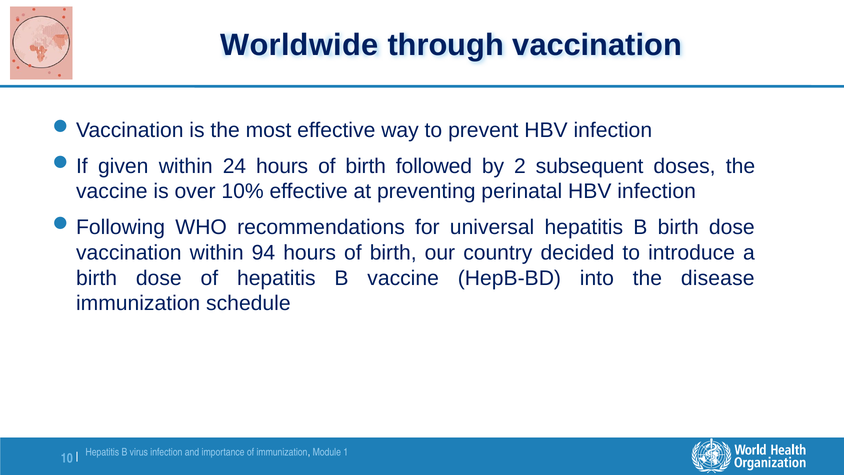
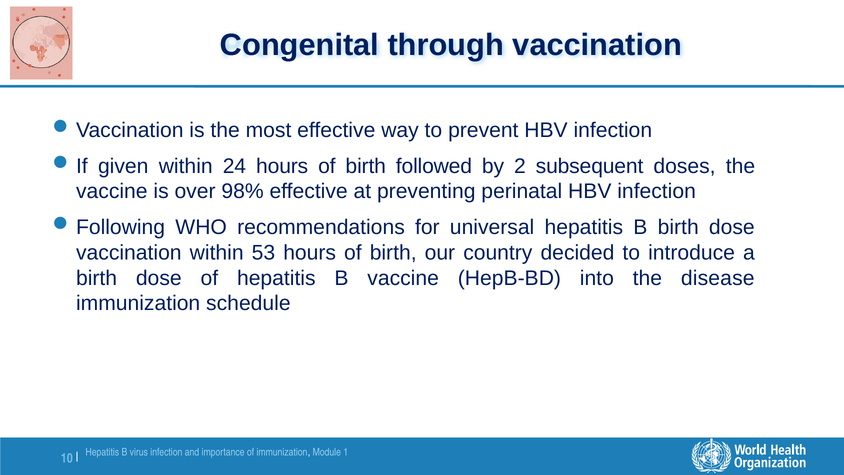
Worldwide: Worldwide -> Congenital
10%: 10% -> 98%
94: 94 -> 53
